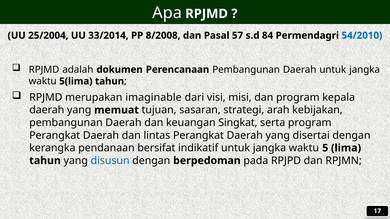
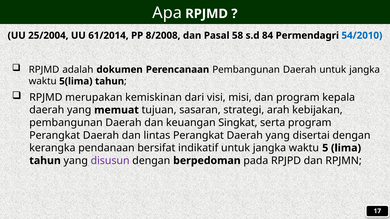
33/2014: 33/2014 -> 61/2014
57: 57 -> 58
imaginable: imaginable -> kemiskinan
disusun colour: blue -> purple
